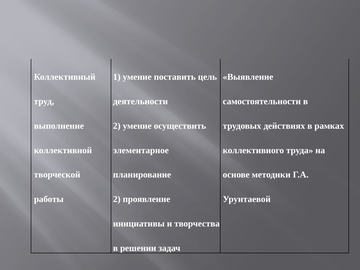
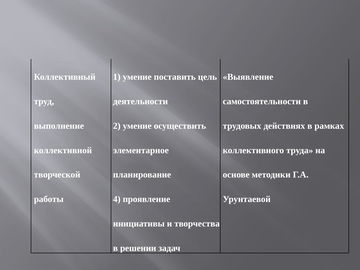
работы 2: 2 -> 4
